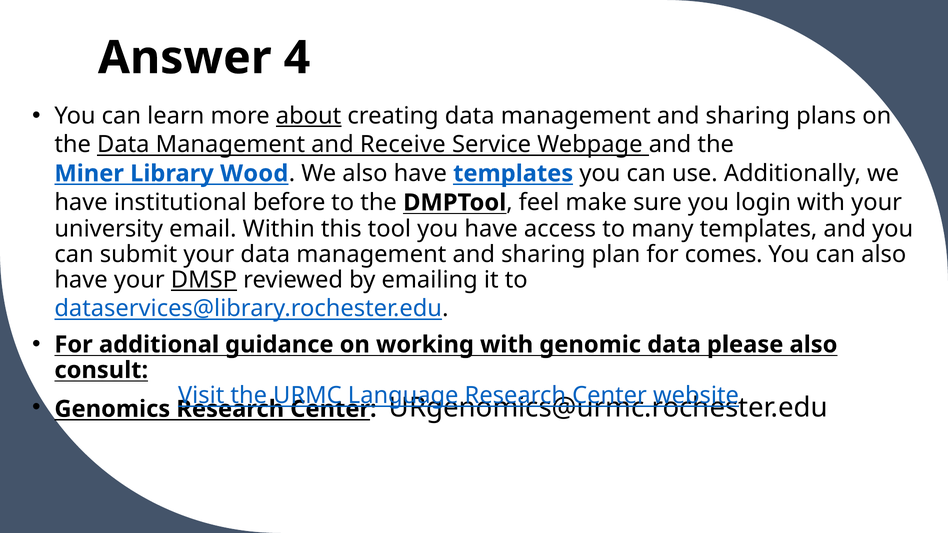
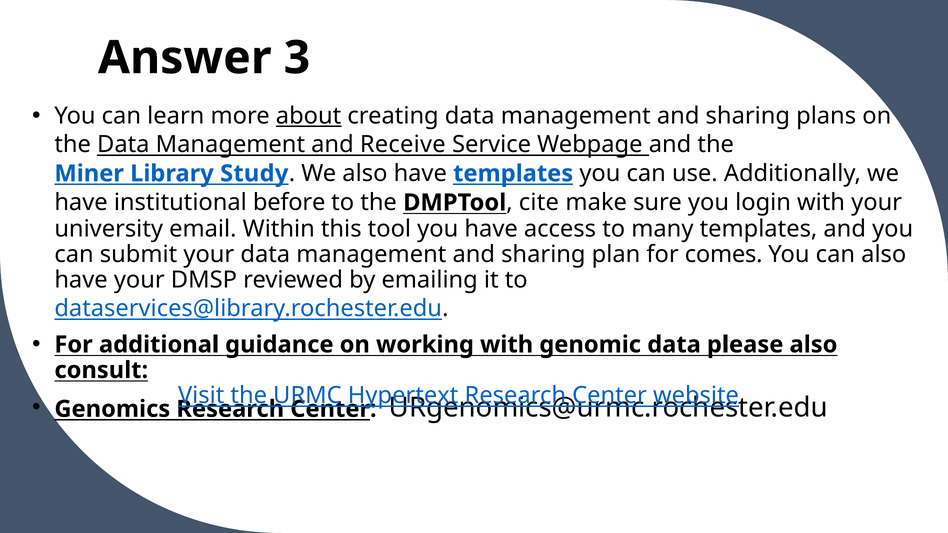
4: 4 -> 3
Wood: Wood -> Study
feel: feel -> cite
DMSP underline: present -> none
Language: Language -> Hypertext
